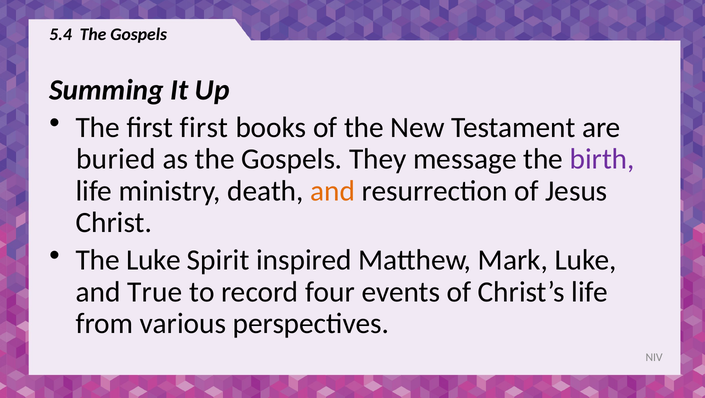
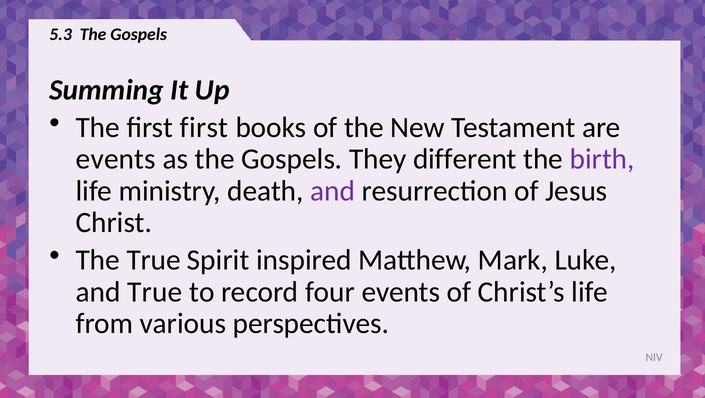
5.4: 5.4 -> 5.3
buried at (116, 159): buried -> events
message: message -> different
and at (333, 191) colour: orange -> purple
The Luke: Luke -> True
